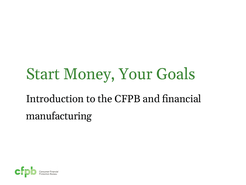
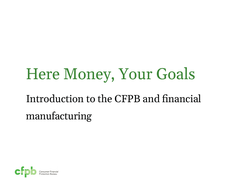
Start: Start -> Here
